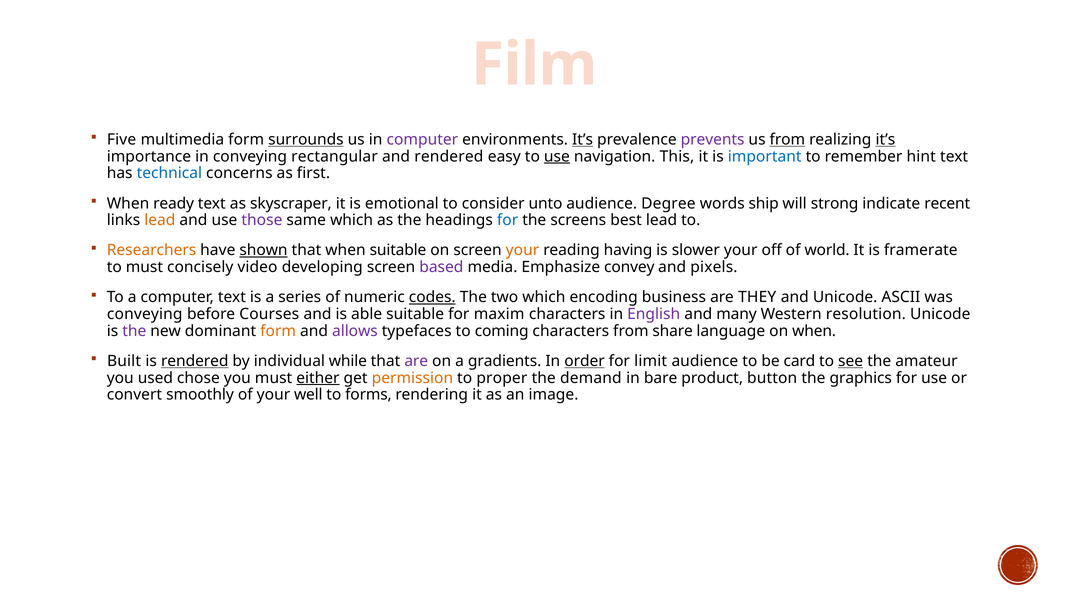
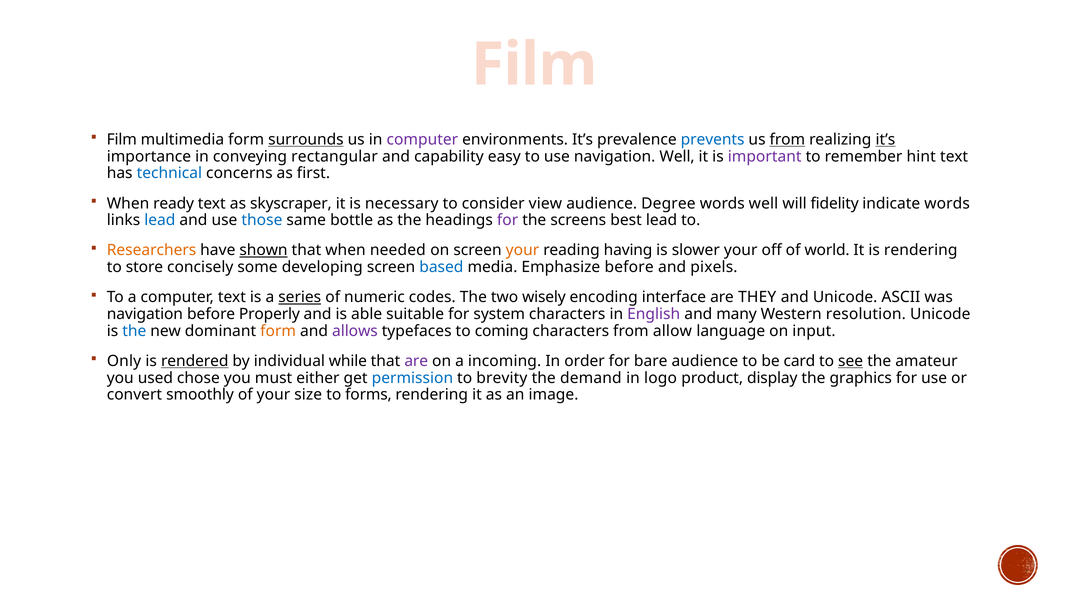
Five at (122, 140): Five -> Film
It’s at (583, 140) underline: present -> none
prevents colour: purple -> blue
and rendered: rendered -> capability
use at (557, 156) underline: present -> none
navigation This: This -> Well
important colour: blue -> purple
emotional: emotional -> necessary
unto: unto -> view
words ship: ship -> well
strong: strong -> fidelity
indicate recent: recent -> words
lead at (160, 220) colour: orange -> blue
those colour: purple -> blue
same which: which -> bottle
for at (508, 220) colour: blue -> purple
when suitable: suitable -> needed
is framerate: framerate -> rendering
to must: must -> store
video: video -> some
based colour: purple -> blue
Emphasize convey: convey -> before
series underline: none -> present
codes underline: present -> none
two which: which -> wisely
business: business -> interface
conveying at (145, 314): conveying -> navigation
Courses: Courses -> Properly
maxim: maxim -> system
the at (134, 331) colour: purple -> blue
share: share -> allow
on when: when -> input
Built: Built -> Only
gradients: gradients -> incoming
order underline: present -> none
limit: limit -> bare
either underline: present -> none
permission colour: orange -> blue
proper: proper -> brevity
bare: bare -> logo
button: button -> display
well: well -> size
